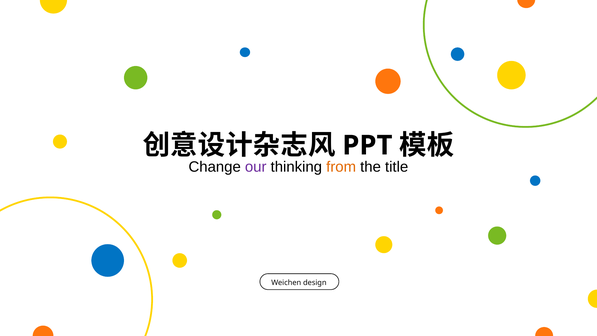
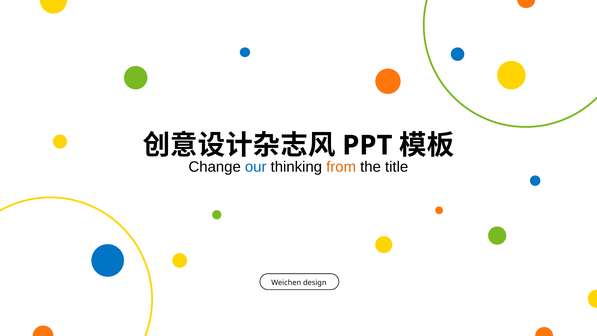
our colour: purple -> blue
